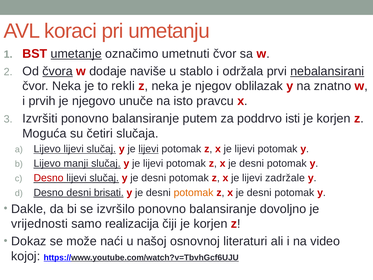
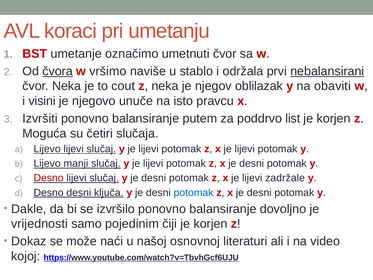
umetanje underline: present -> none
dodaje: dodaje -> vršimo
rekli: rekli -> cout
znatno: znatno -> obaviti
prvih: prvih -> visini
isti: isti -> list
lijevi at (149, 149) underline: present -> none
brisati: brisati -> ključa
potomak at (194, 192) colour: orange -> blue
realizacija: realizacija -> pojedinim
